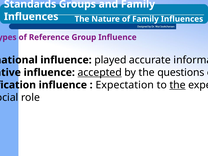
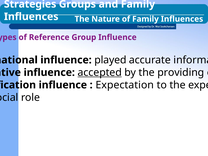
Standards: Standards -> Strategies
questions: questions -> providing
the at (178, 85) underline: present -> none
